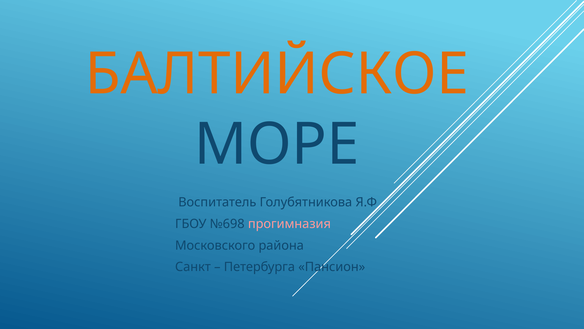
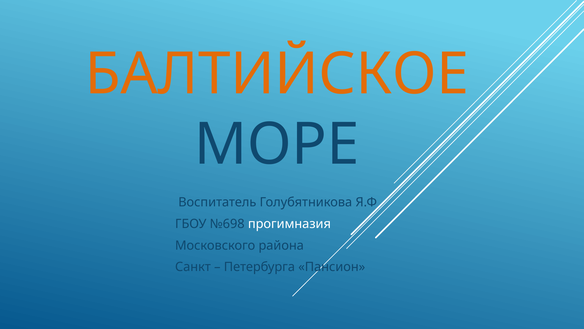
прогимназия colour: pink -> white
